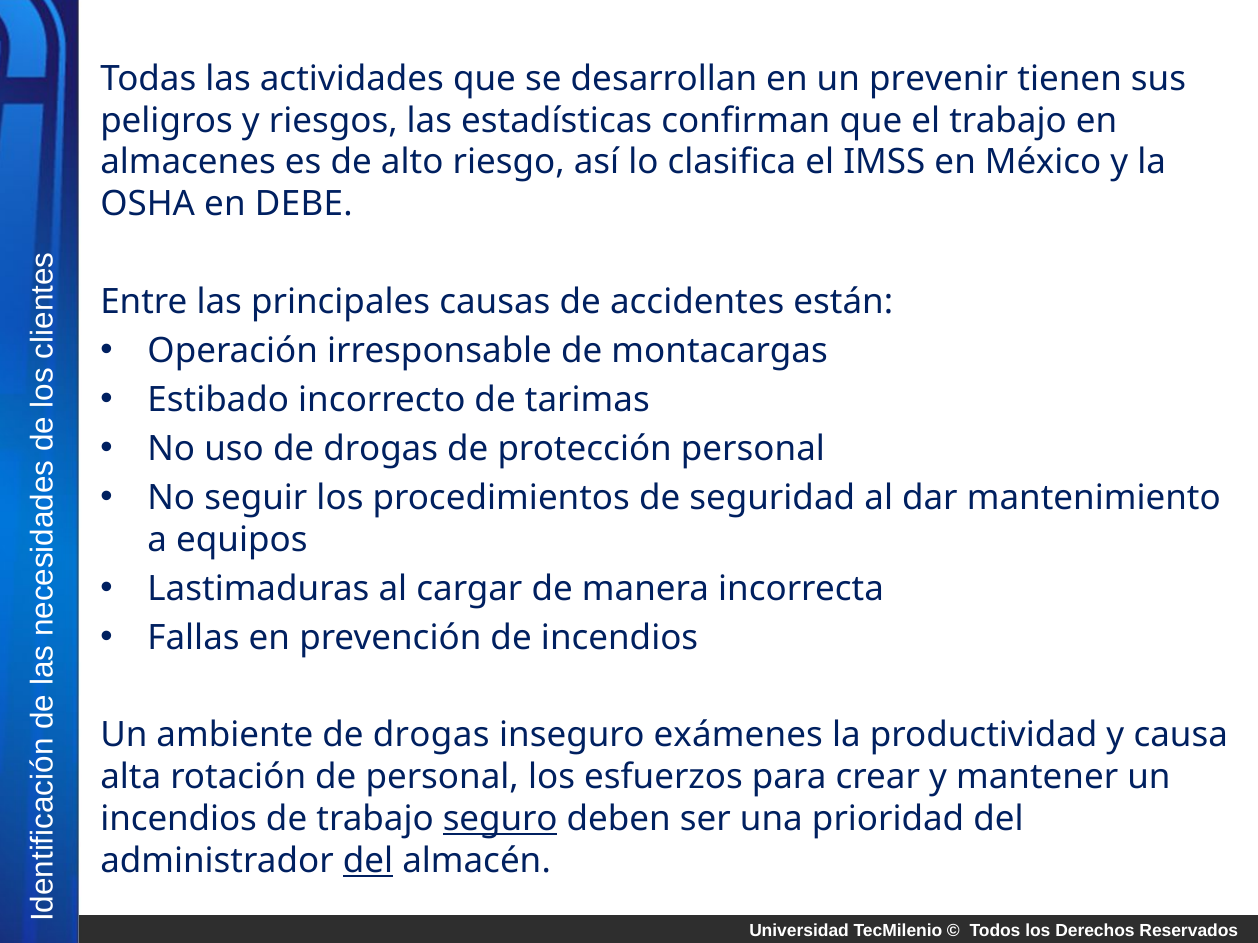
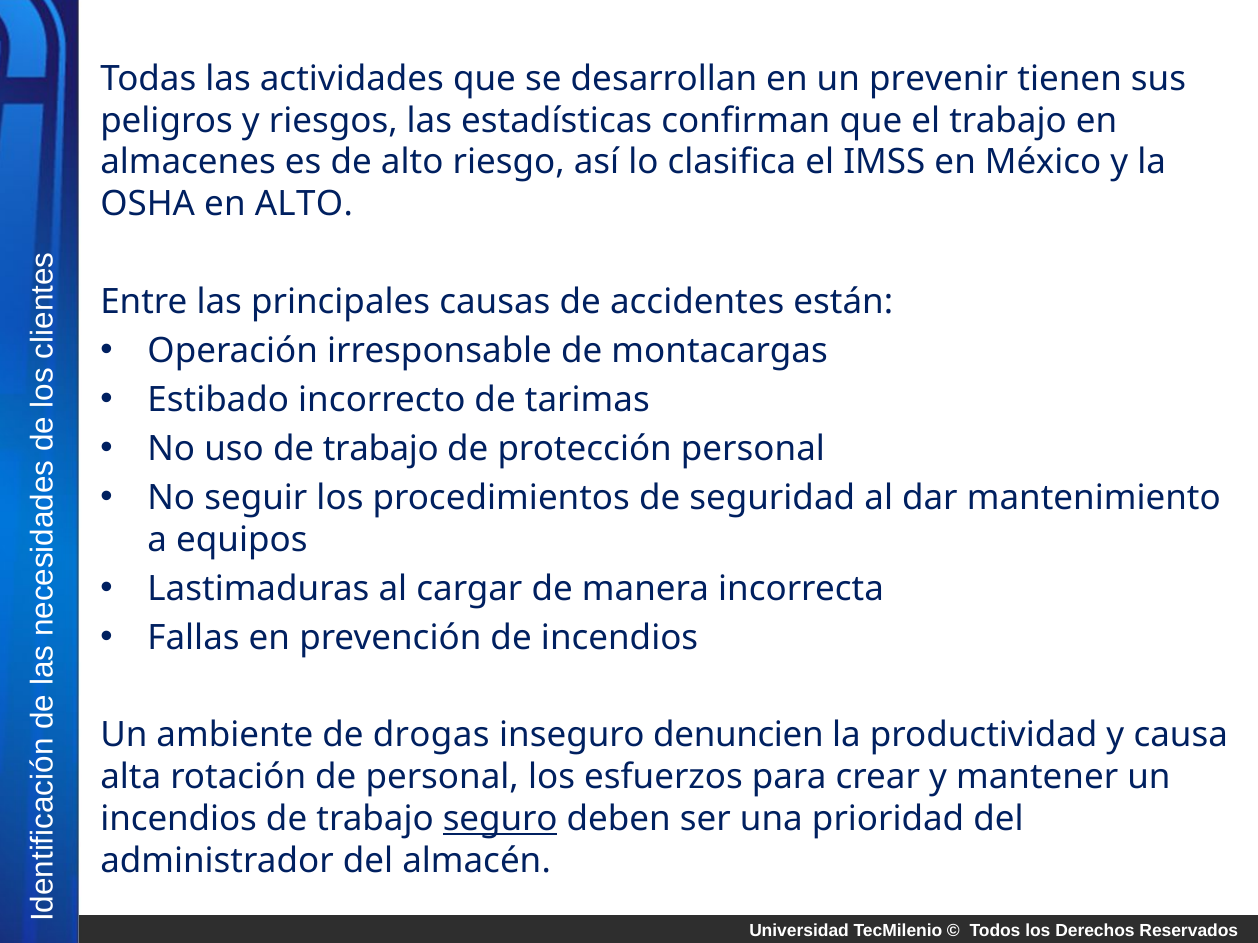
en DEBE: DEBE -> ALTO
uso de drogas: drogas -> trabajo
exámenes: exámenes -> denuncien
del at (368, 862) underline: present -> none
